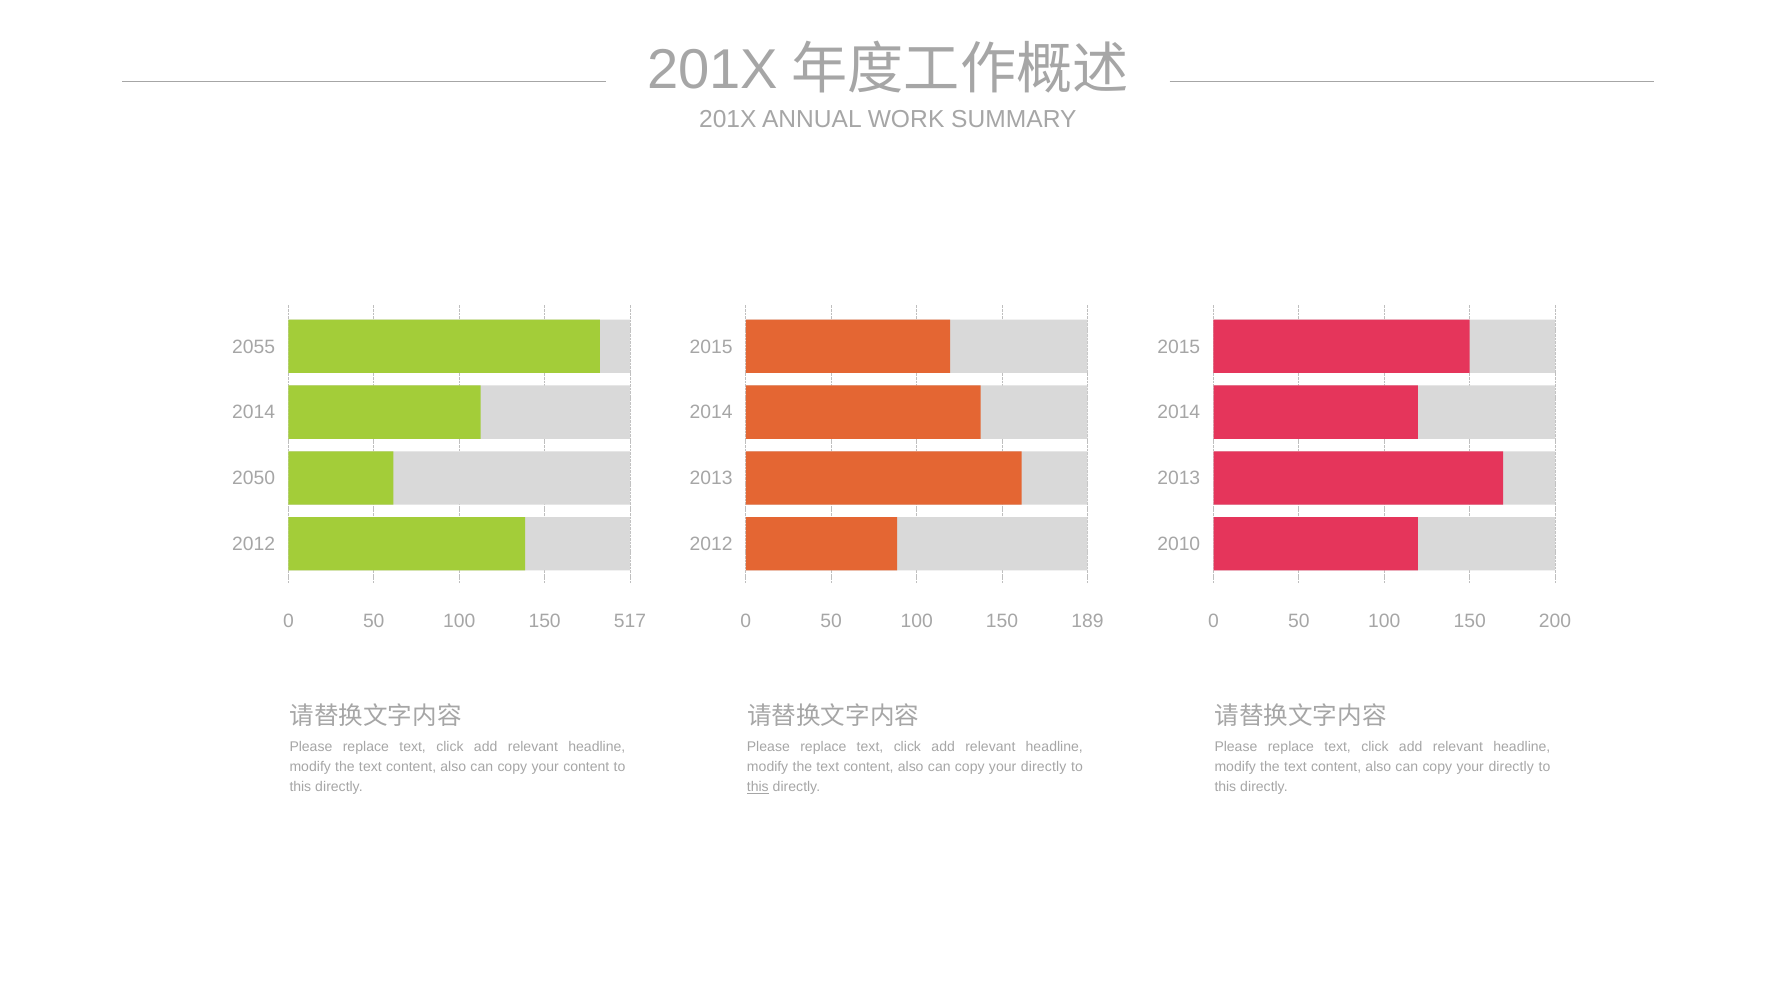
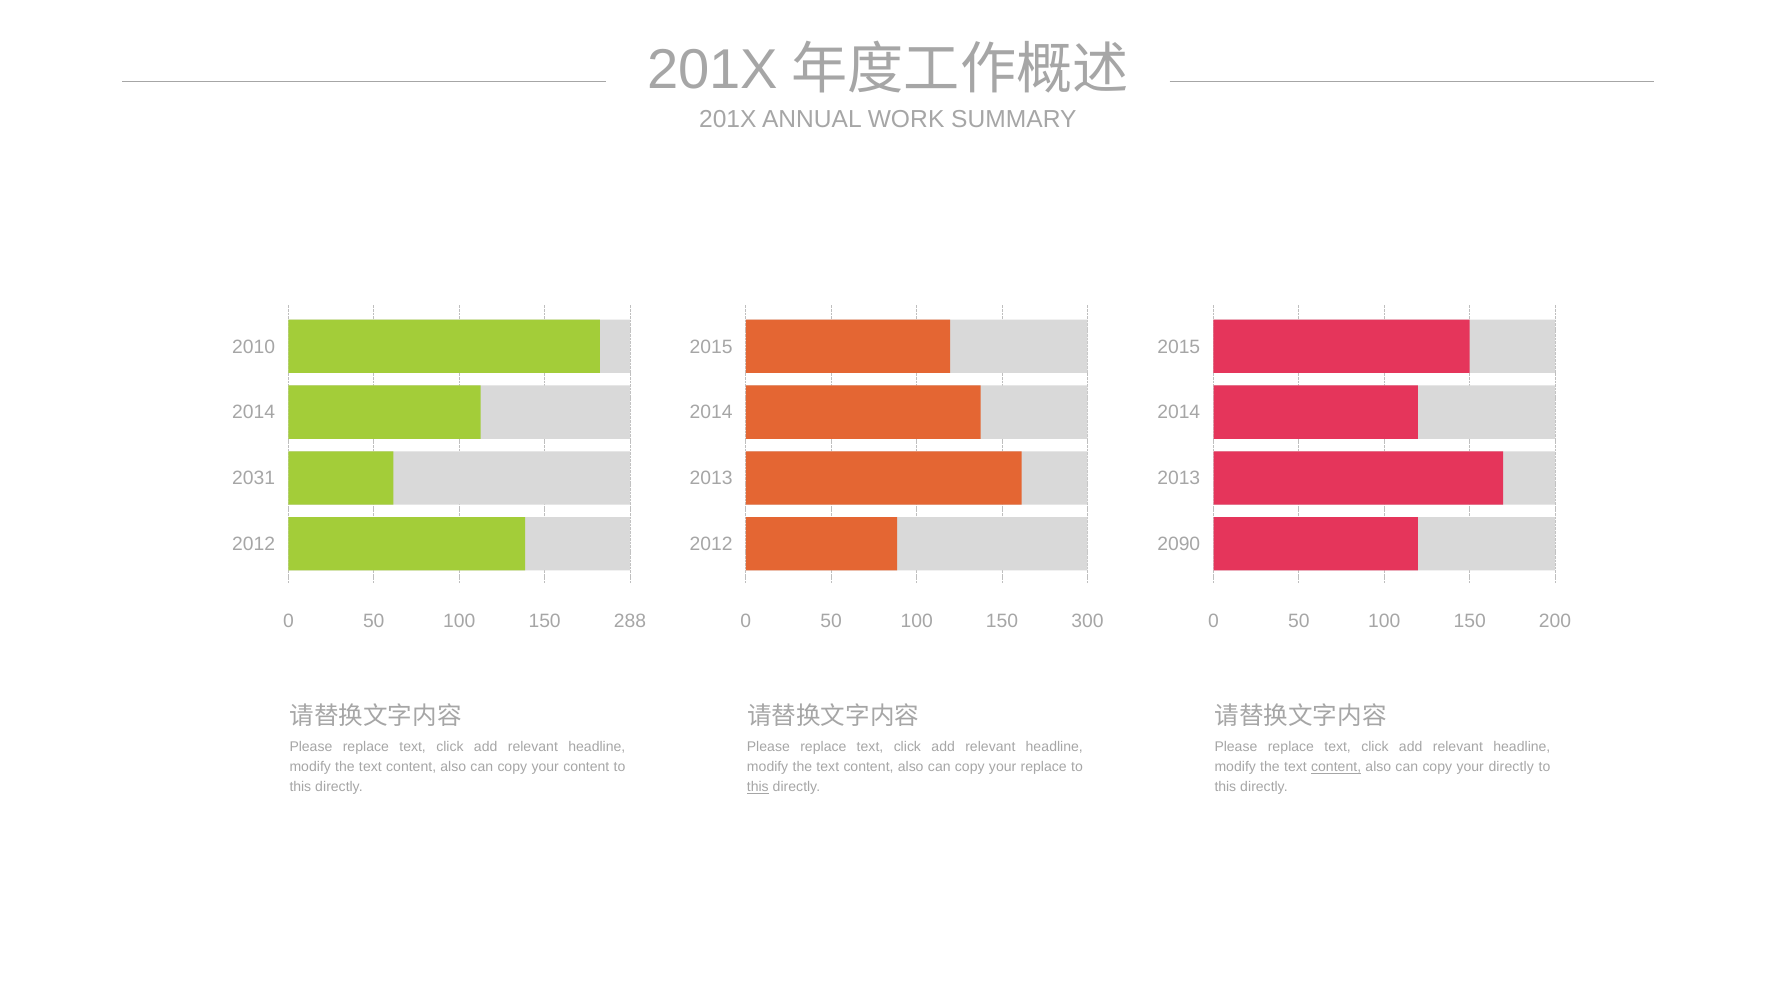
2055: 2055 -> 2010
2050: 2050 -> 2031
2010: 2010 -> 2090
517: 517 -> 288
189: 189 -> 300
directly at (1044, 767): directly -> replace
content at (1336, 767) underline: none -> present
